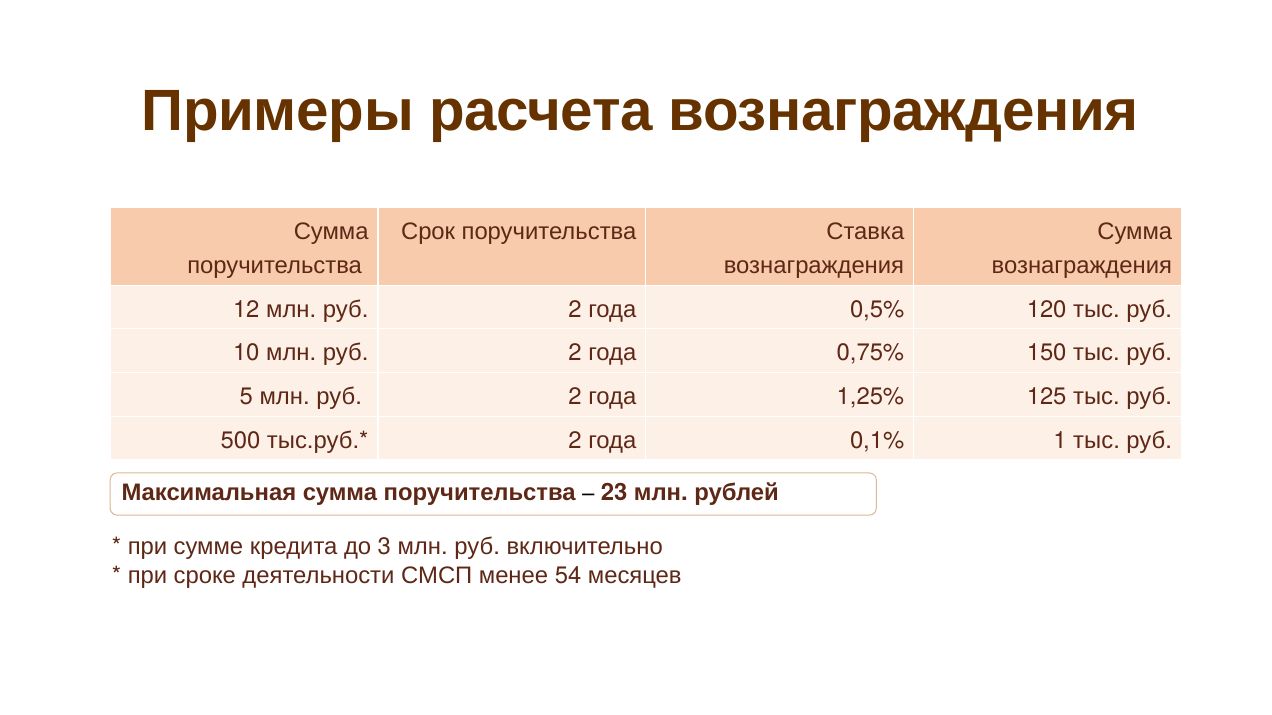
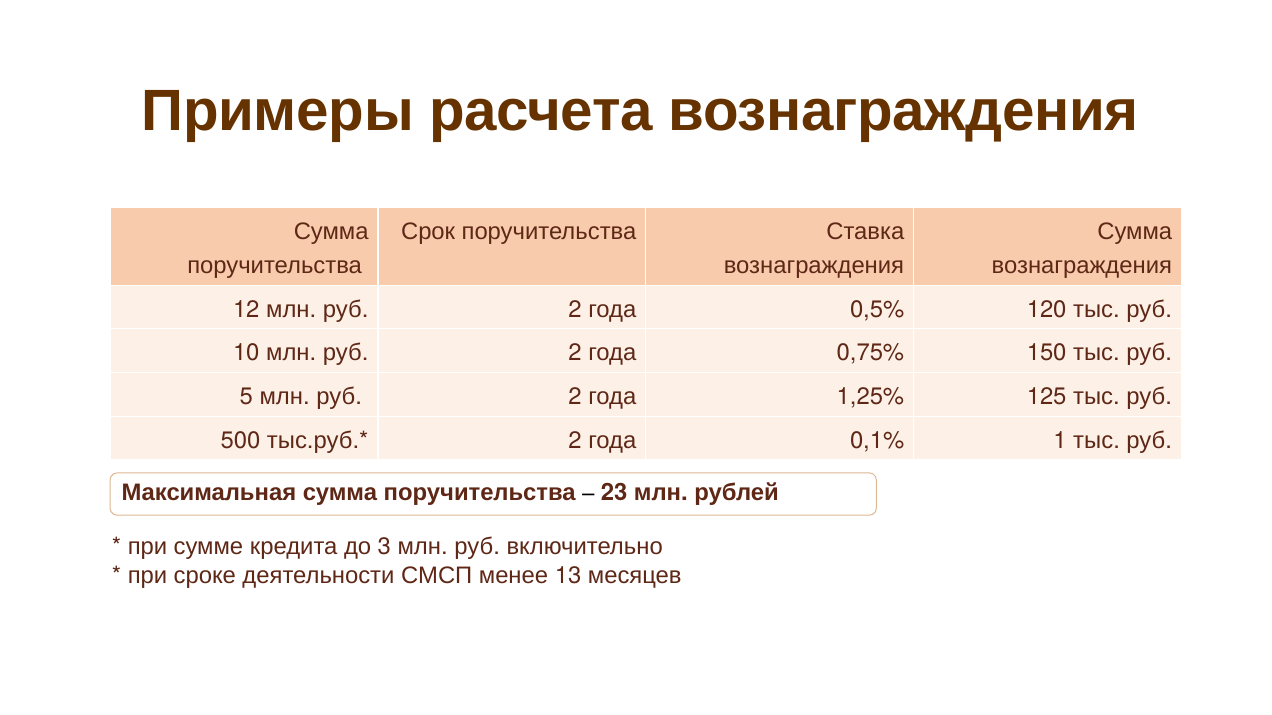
54: 54 -> 13
